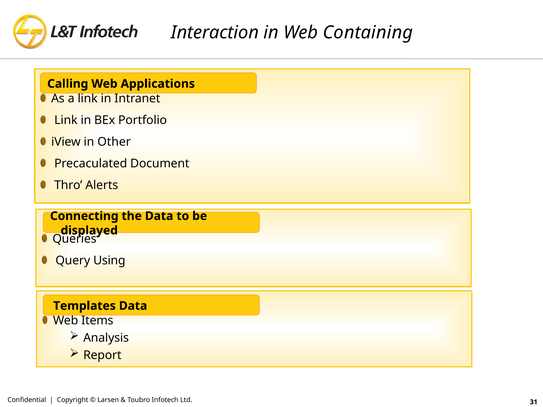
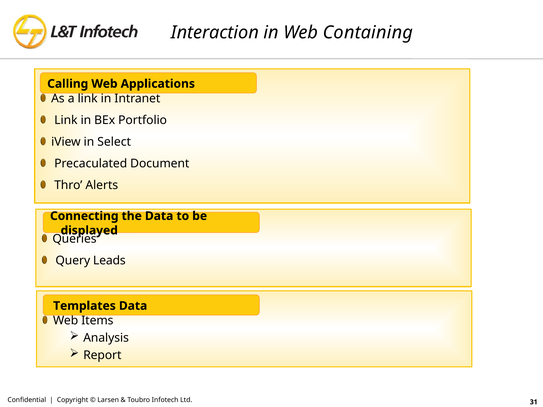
Other: Other -> Select
Using: Using -> Leads
